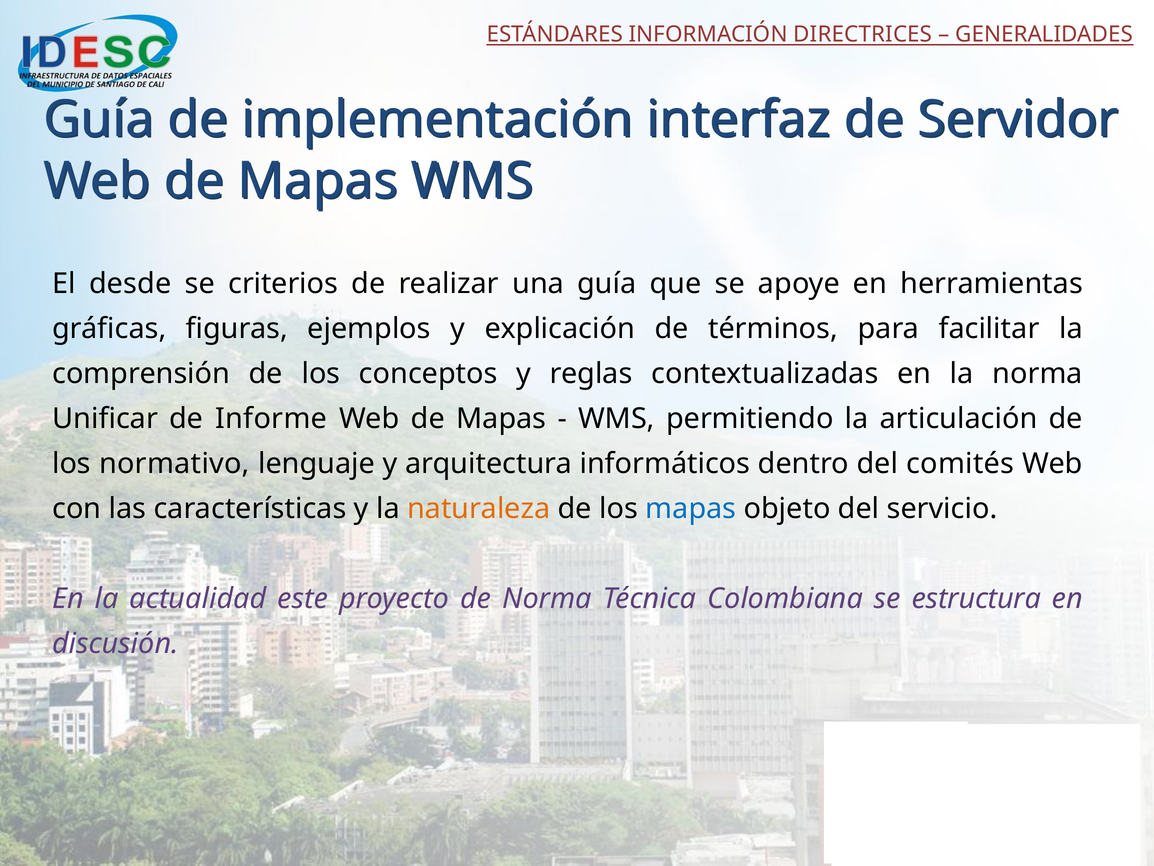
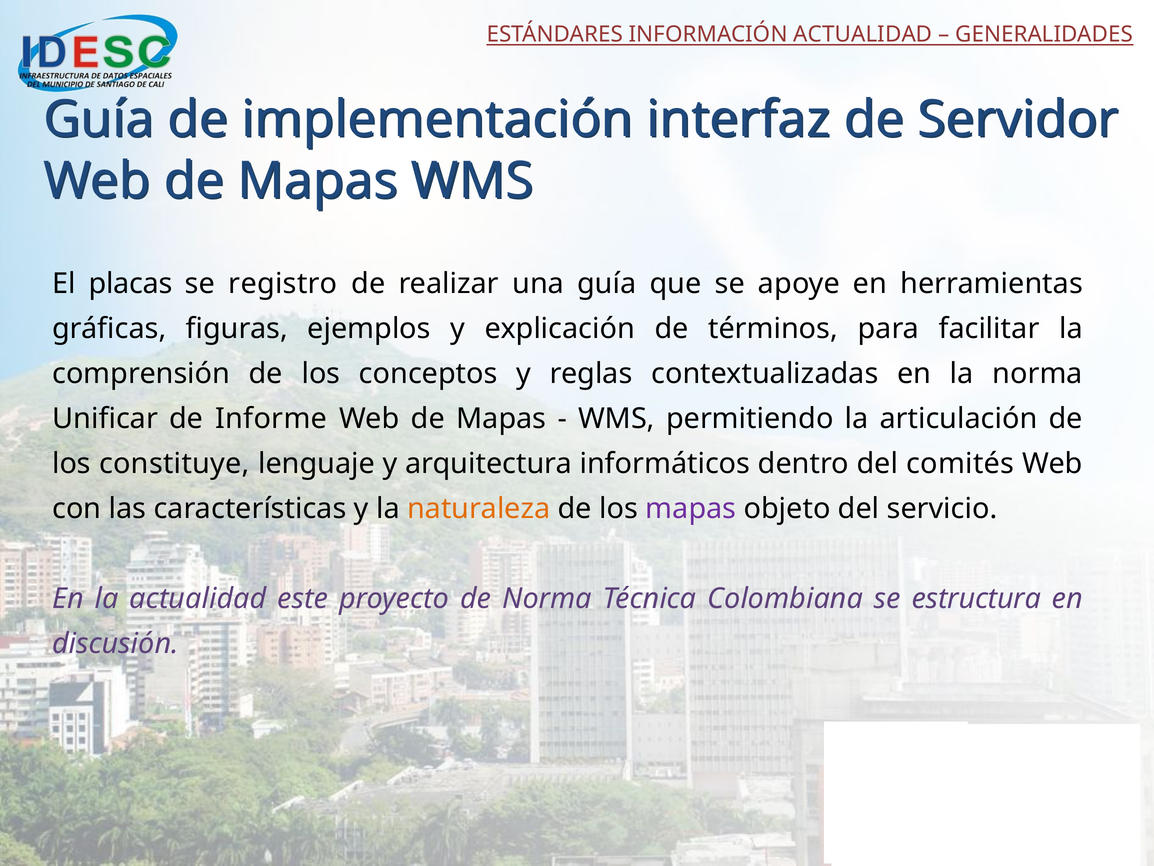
INFORMACIÓN DIRECTRICES: DIRECTRICES -> ACTUALIDAD
desde: desde -> placas
criterios: criterios -> registro
normativo: normativo -> constituye
mapas at (691, 509) colour: blue -> purple
